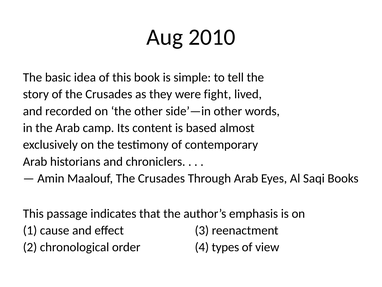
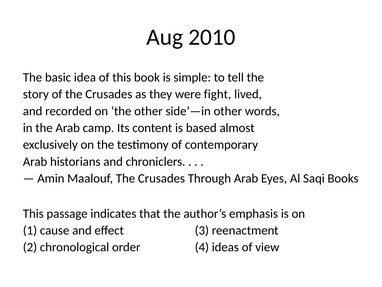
types: types -> ideas
